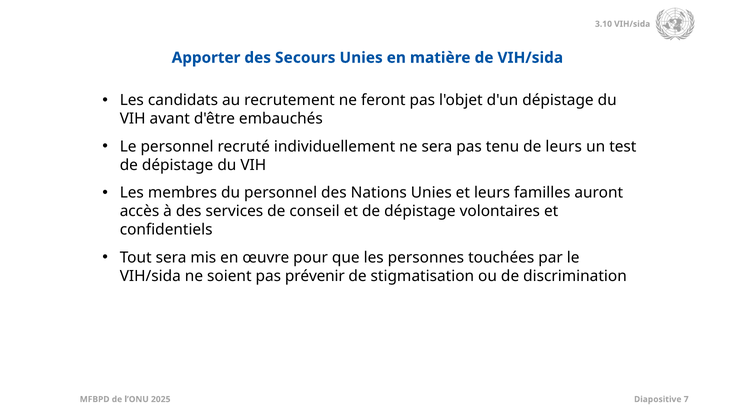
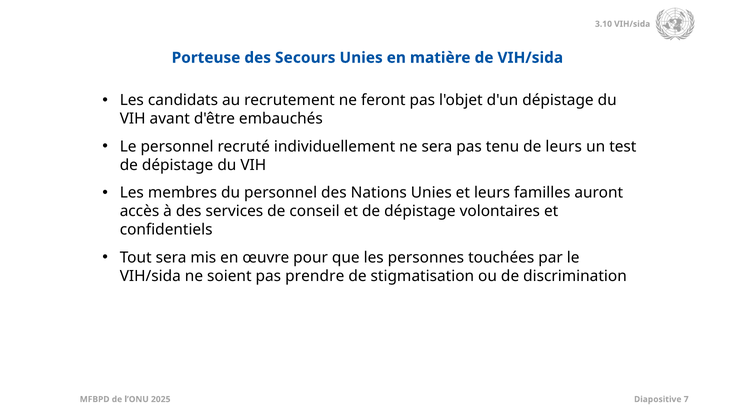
Apporter: Apporter -> Porteuse
prévenir: prévenir -> prendre
